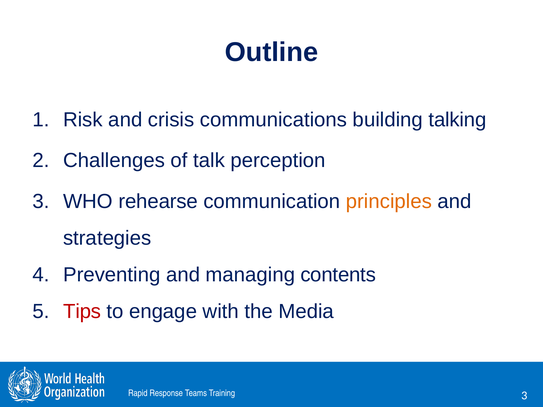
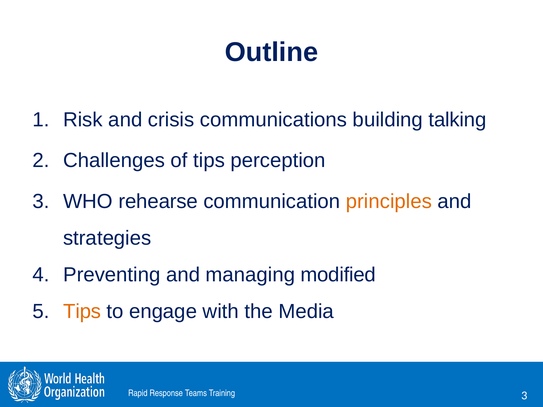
of talk: talk -> tips
contents: contents -> modified
Tips at (82, 312) colour: red -> orange
